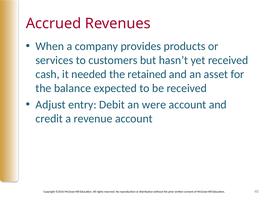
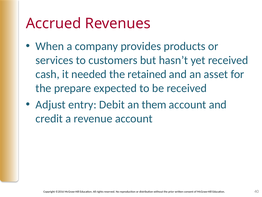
balance: balance -> prepare
were: were -> them
